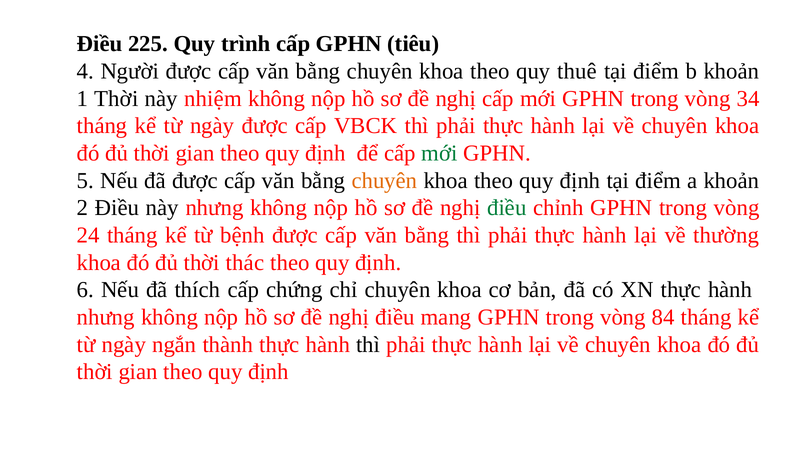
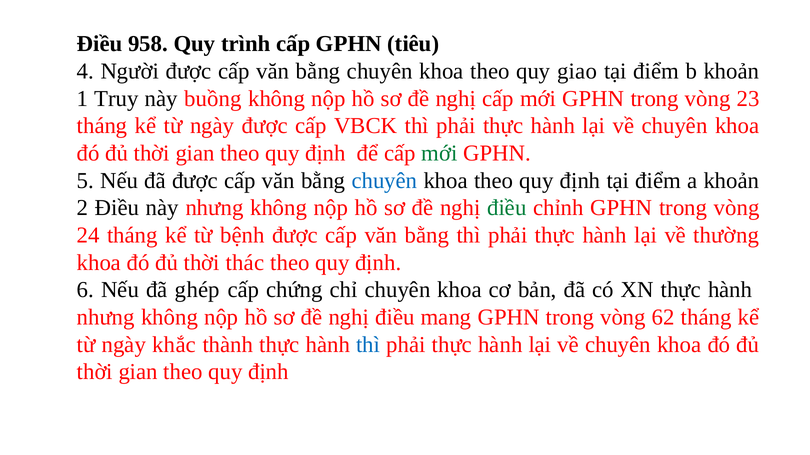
225: 225 -> 958
thuê: thuê -> giao
1 Thời: Thời -> Truy
nhiệm: nhiệm -> buồng
34: 34 -> 23
chuyên at (384, 181) colour: orange -> blue
thích: thích -> ghép
84: 84 -> 62
ngắn: ngắn -> khắc
thì at (368, 345) colour: black -> blue
